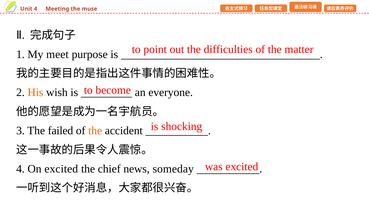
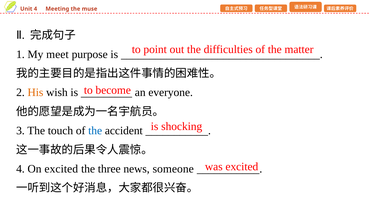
failed: failed -> touch
the at (95, 131) colour: orange -> blue
chief: chief -> three
someday: someday -> someone
